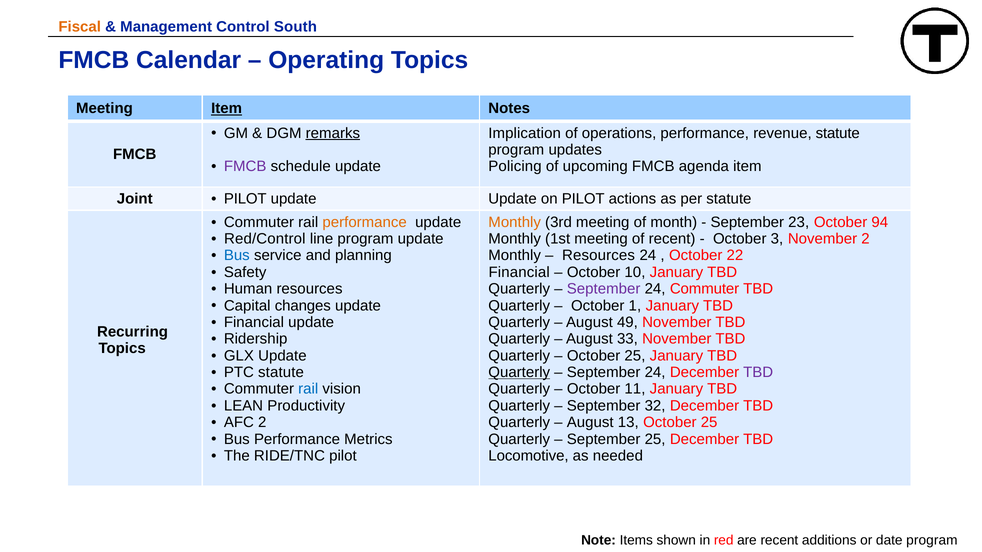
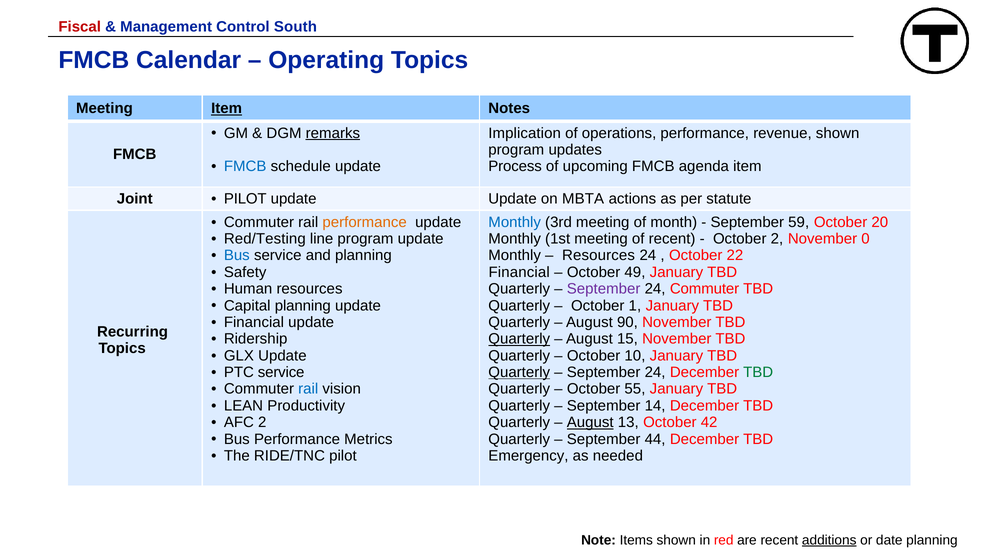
Fiscal colour: orange -> red
revenue statute: statute -> shown
FMCB at (245, 167) colour: purple -> blue
Policing: Policing -> Process
on PILOT: PILOT -> MBTA
Monthly at (515, 222) colour: orange -> blue
23: 23 -> 59
94: 94 -> 20
Red/Control: Red/Control -> Red/Testing
October 3: 3 -> 2
November 2: 2 -> 0
10: 10 -> 49
Capital changes: changes -> planning
49: 49 -> 90
Quarterly at (519, 339) underline: none -> present
33: 33 -> 15
25 at (635, 356): 25 -> 10
PTC statute: statute -> service
TBD at (758, 373) colour: purple -> green
11: 11 -> 55
32: 32 -> 14
August at (590, 423) underline: none -> present
13 October 25: 25 -> 42
September 25: 25 -> 44
Locomotive: Locomotive -> Emergency
additions underline: none -> present
date program: program -> planning
